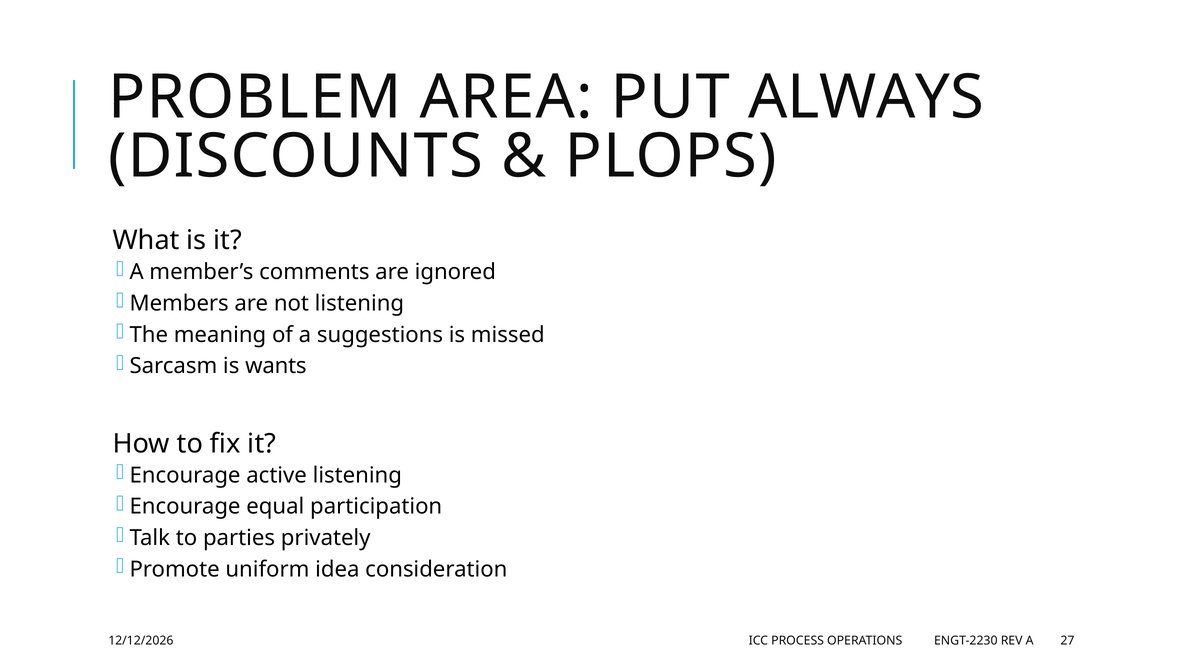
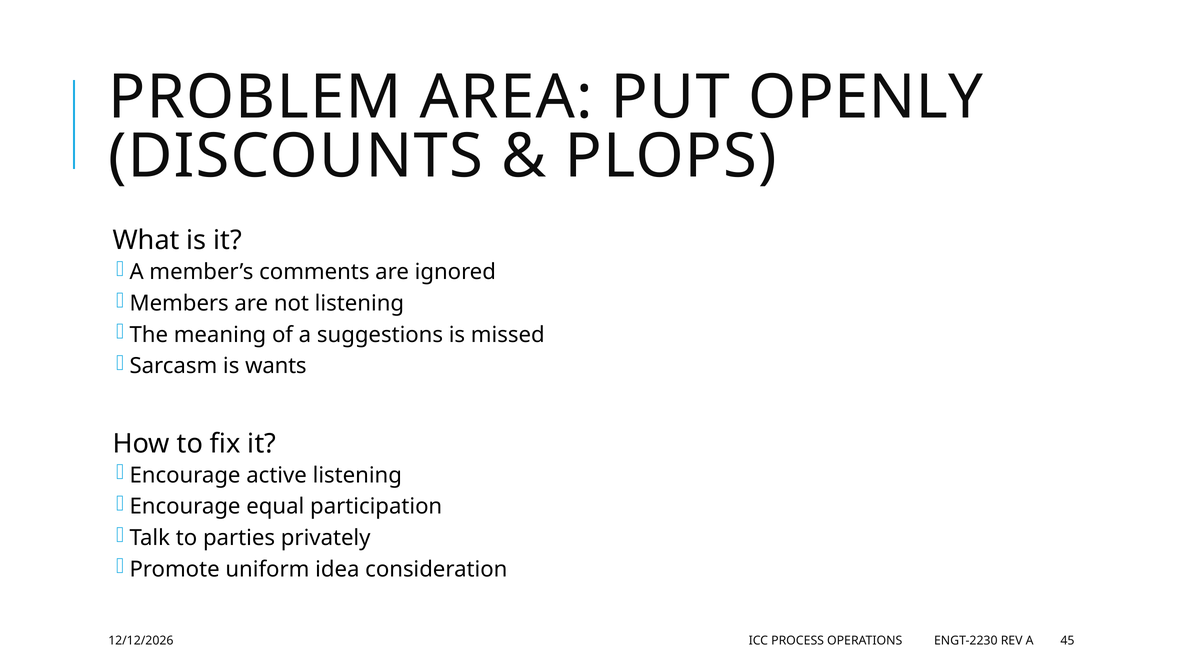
ALWAYS: ALWAYS -> OPENLY
27: 27 -> 45
